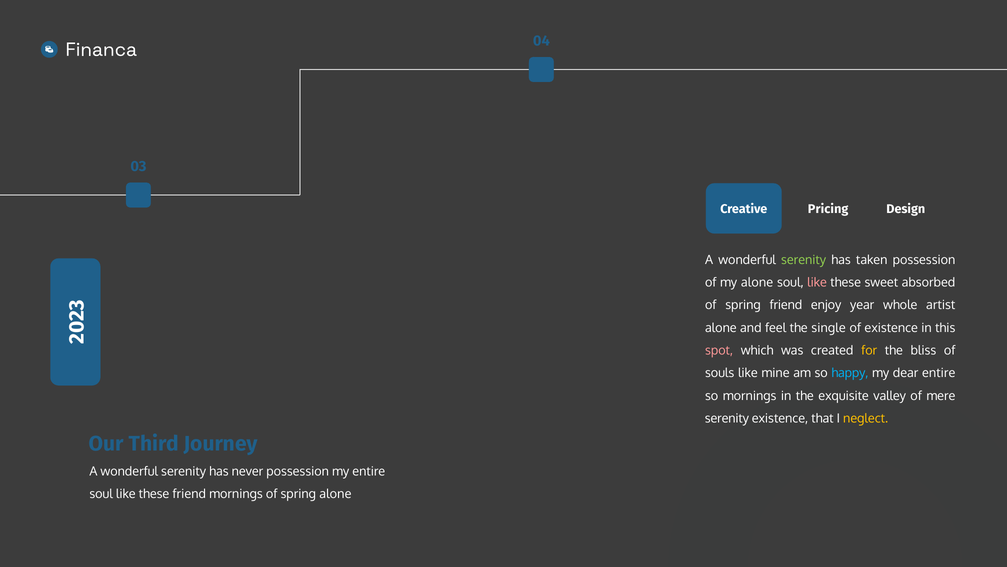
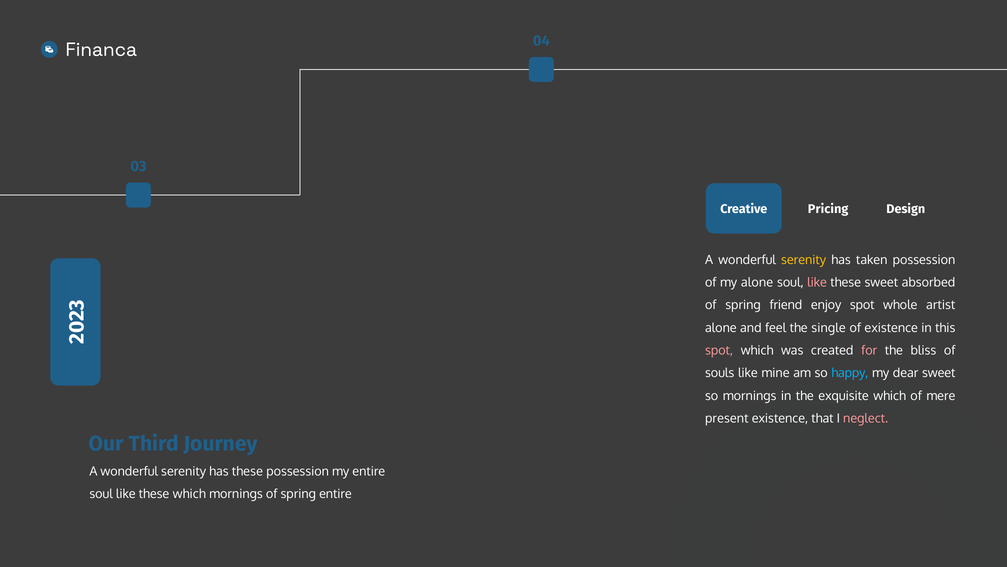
serenity at (804, 260) colour: light green -> yellow
enjoy year: year -> spot
for colour: yellow -> pink
dear entire: entire -> sweet
exquisite valley: valley -> which
serenity at (727, 418): serenity -> present
neglect colour: yellow -> pink
has never: never -> these
these friend: friend -> which
spring alone: alone -> entire
